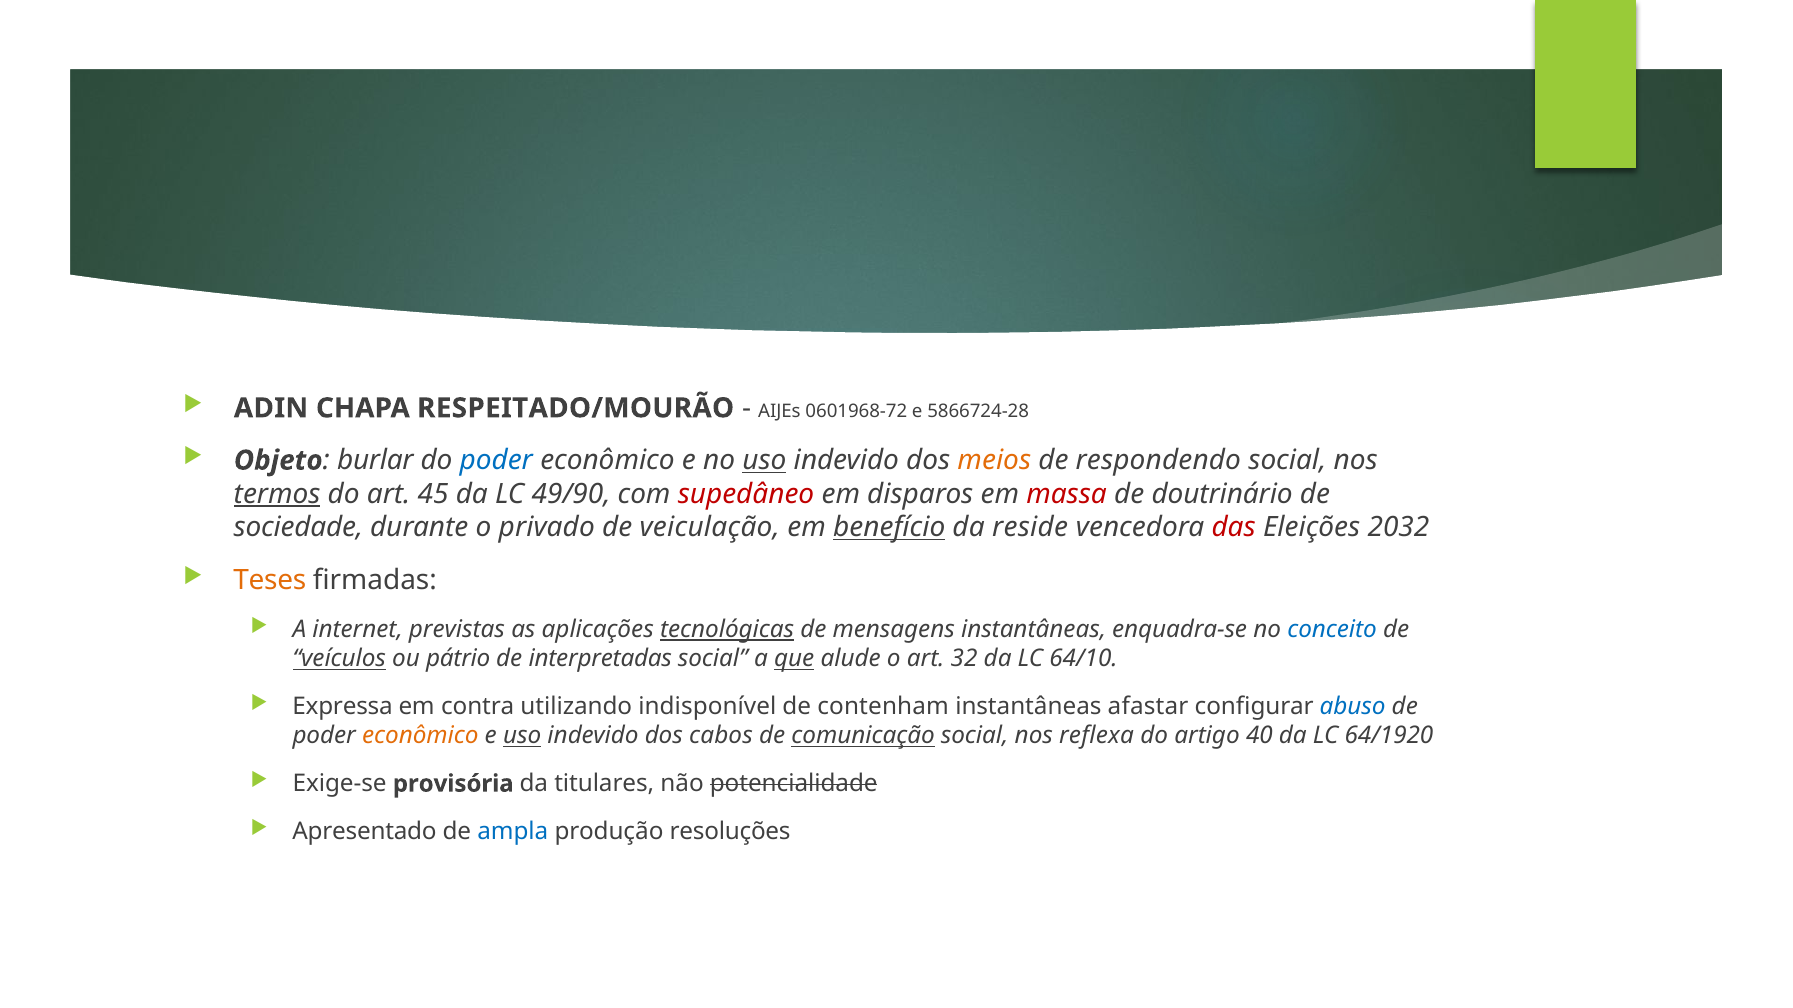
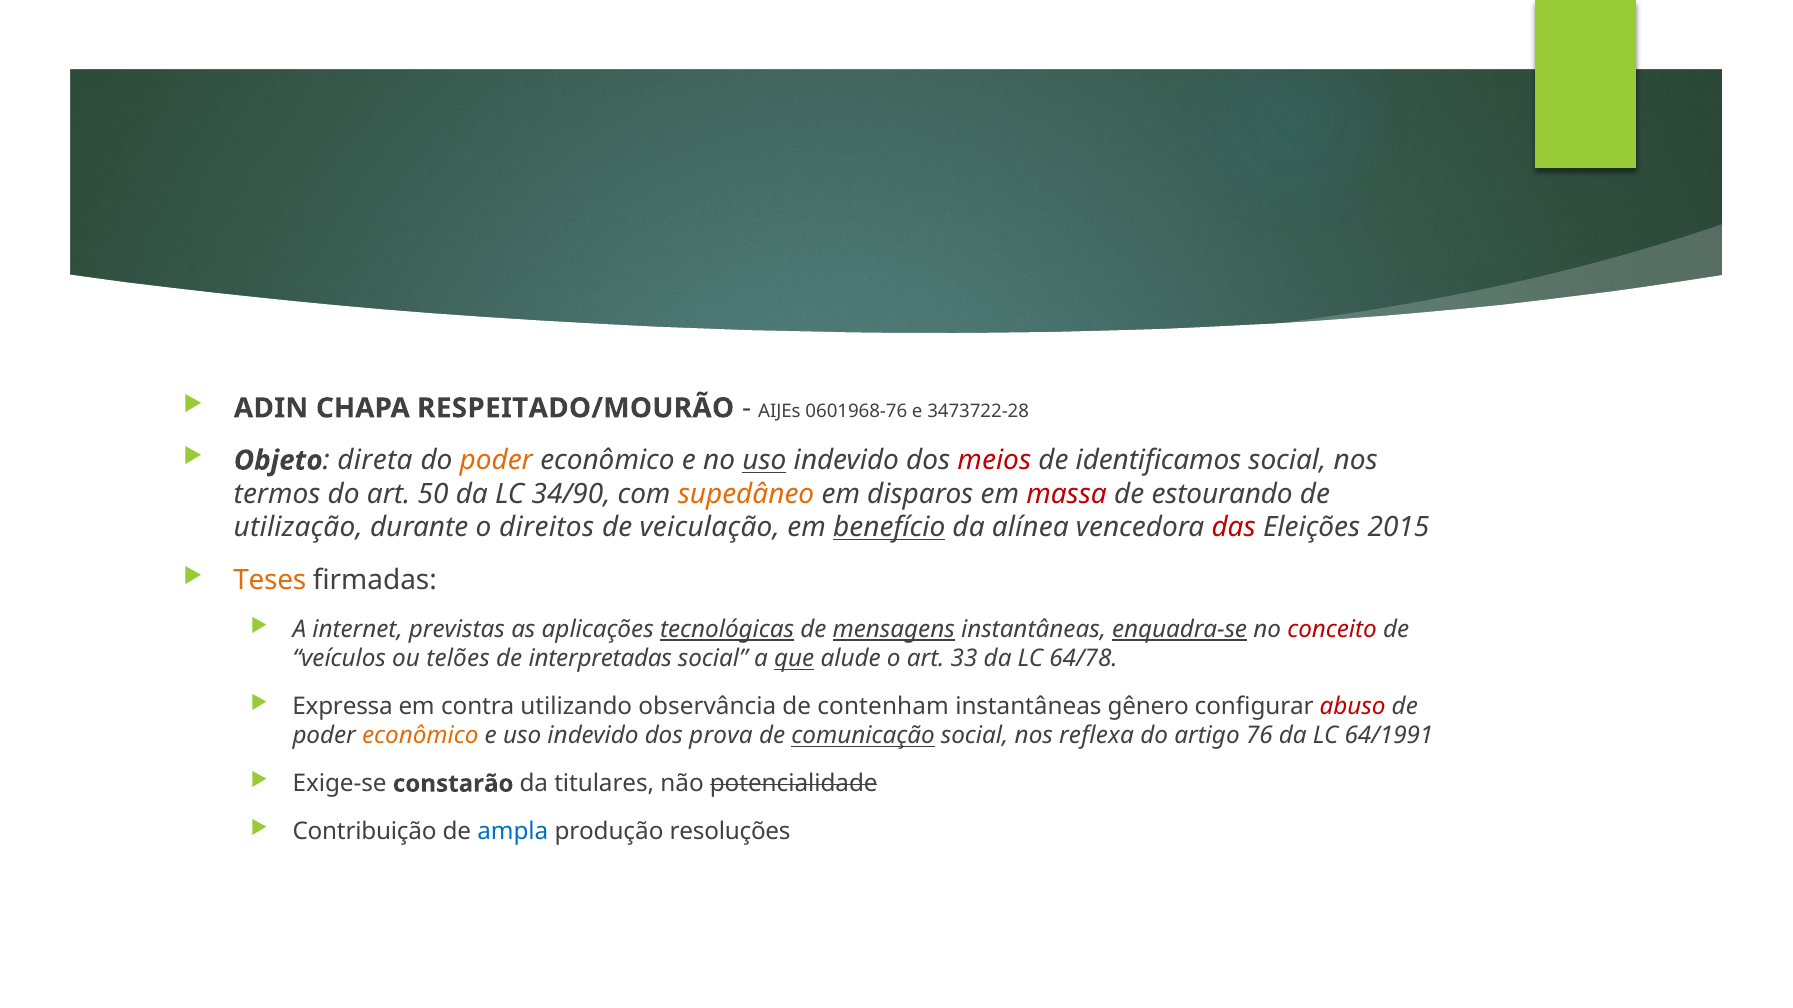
0601968-72: 0601968-72 -> 0601968-76
5866724-28: 5866724-28 -> 3473722-28
burlar: burlar -> direta
poder at (496, 461) colour: blue -> orange
meios colour: orange -> red
respondendo: respondendo -> identificamos
termos underline: present -> none
45: 45 -> 50
49/90: 49/90 -> 34/90
supedâneo colour: red -> orange
doutrinário: doutrinário -> estourando
sociedade: sociedade -> utilização
privado: privado -> direitos
reside: reside -> alínea
2032: 2032 -> 2015
mensagens underline: none -> present
enquadra-se underline: none -> present
conceito colour: blue -> red
veículos underline: present -> none
pátrio: pátrio -> telões
32: 32 -> 33
64/10: 64/10 -> 64/78
indisponível: indisponível -> observância
afastar: afastar -> gênero
abuso colour: blue -> red
uso at (522, 736) underline: present -> none
cabos: cabos -> prova
40: 40 -> 76
64/1920: 64/1920 -> 64/1991
provisória: provisória -> constarão
Apresentado: Apresentado -> Contribuição
